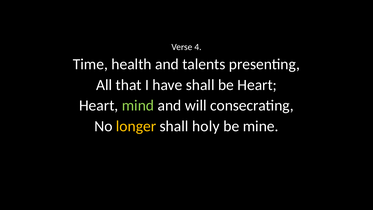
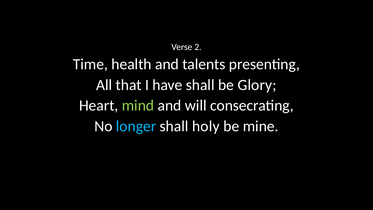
4: 4 -> 2
be Heart: Heart -> Glory
longer colour: yellow -> light blue
